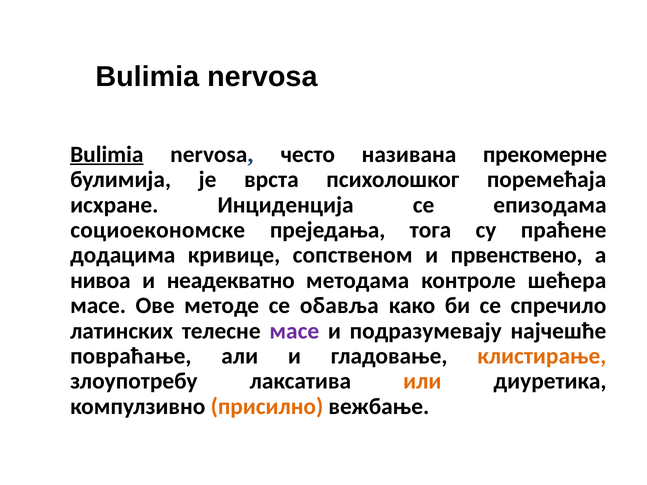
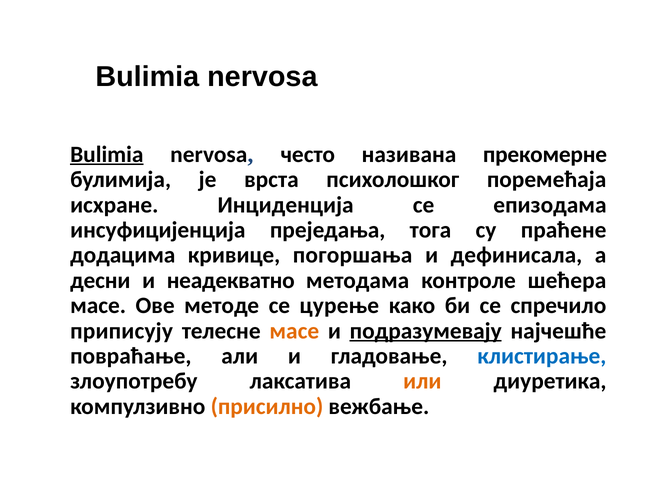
социоекономске: социоекономске -> инсуфицијенција
сопственом: сопственом -> погоршања
првенствено: првенствено -> дефинисала
нивоа: нивоа -> десни
обавља: обавља -> цурење
латинских: латинских -> приписују
масе at (294, 331) colour: purple -> orange
подразумевају underline: none -> present
клистирање colour: orange -> blue
